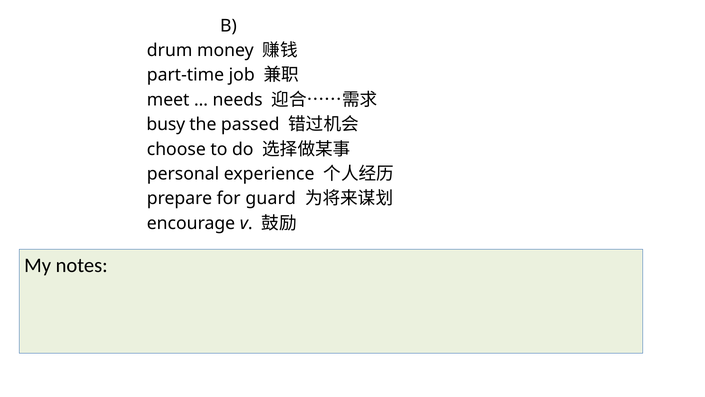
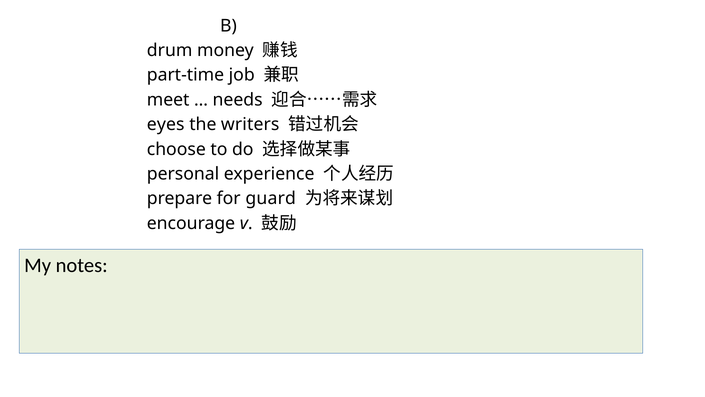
busy: busy -> eyes
passed: passed -> writers
